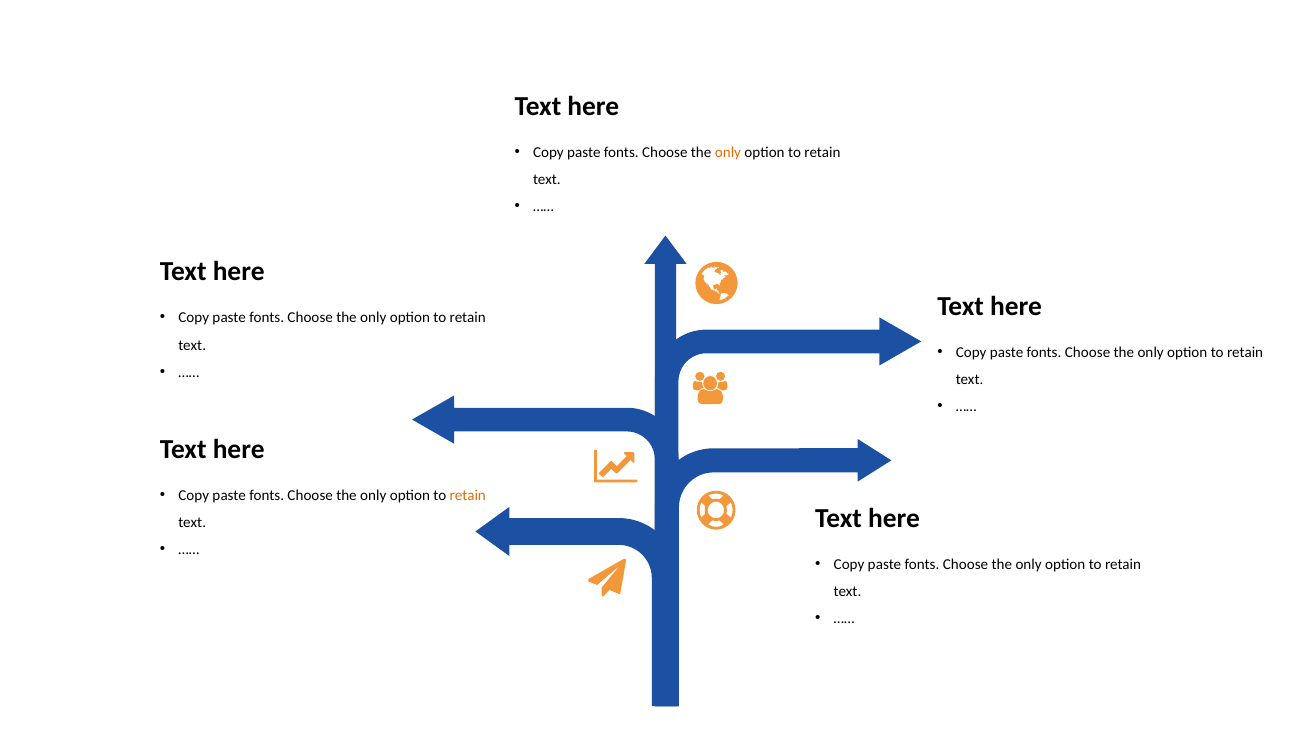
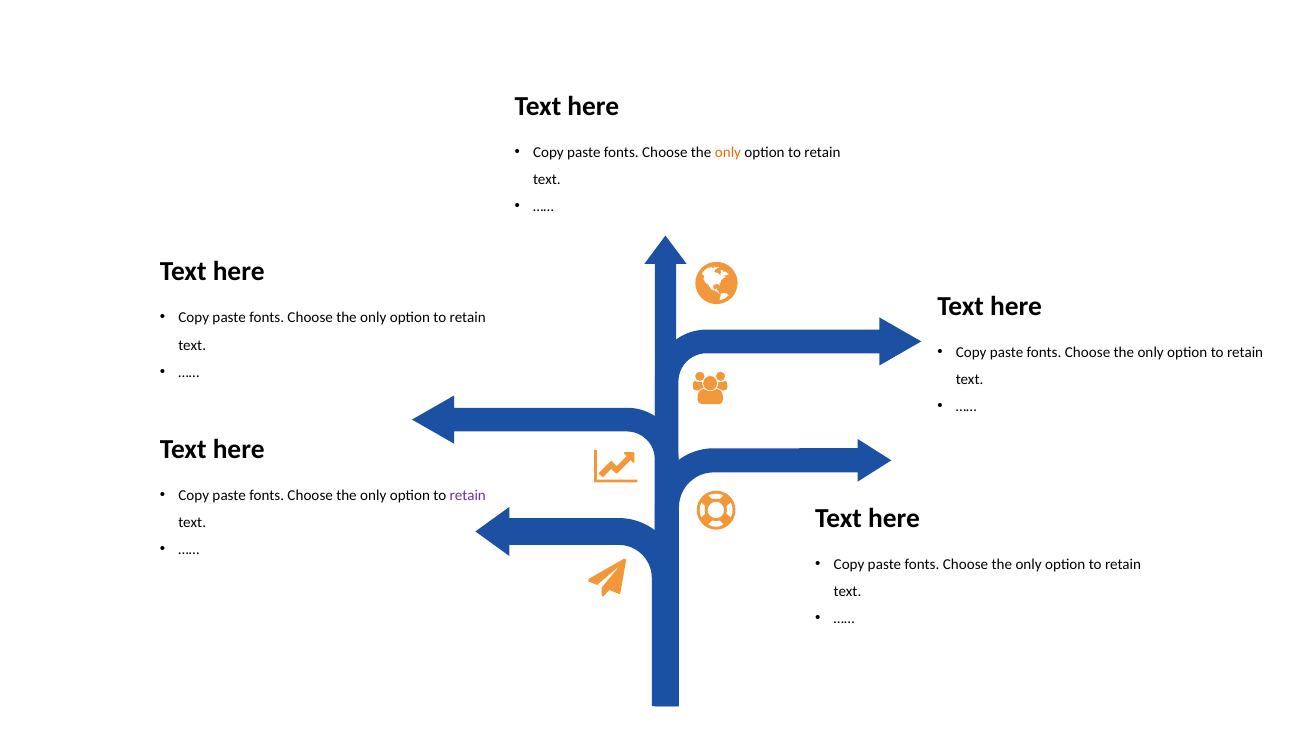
retain at (468, 496) colour: orange -> purple
